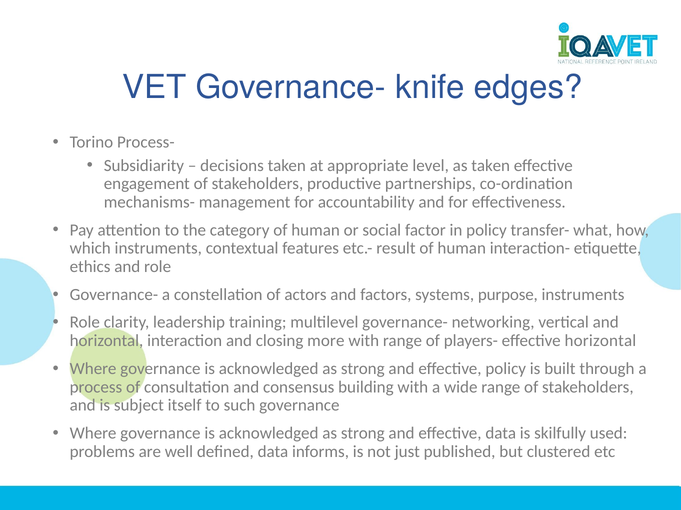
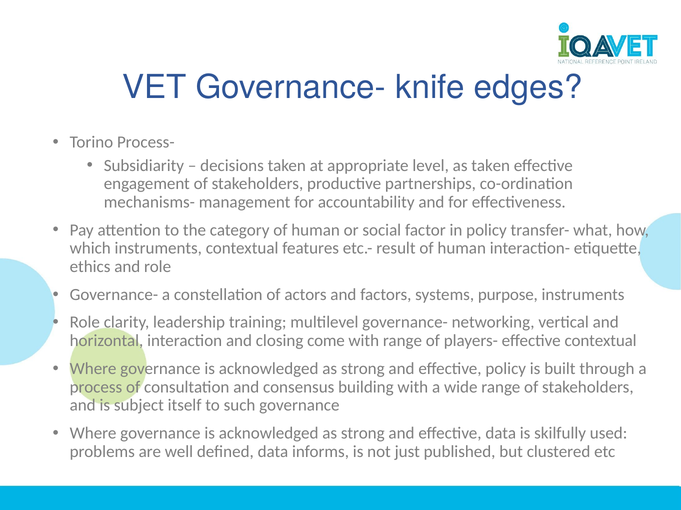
more: more -> come
effective horizontal: horizontal -> contextual
